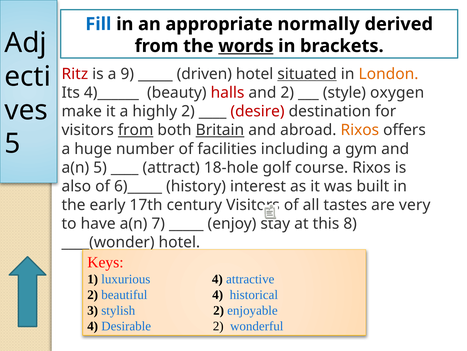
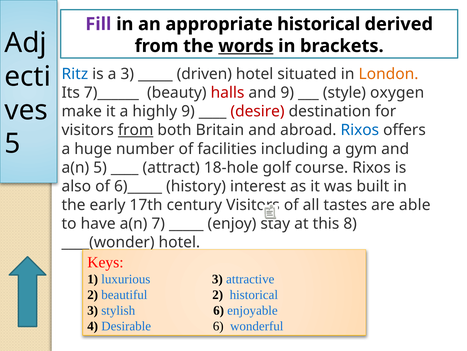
Fill colour: blue -> purple
appropriate normally: normally -> historical
Ritz colour: red -> blue
a 9: 9 -> 3
situated underline: present -> none
4)______: 4)______ -> 7)______
and 2: 2 -> 9
highly 2: 2 -> 9
Britain underline: present -> none
Rixos at (360, 130) colour: orange -> blue
very: very -> able
luxurious 4: 4 -> 3
beautiful 4: 4 -> 2
stylish 2: 2 -> 6
Desirable 2: 2 -> 6
